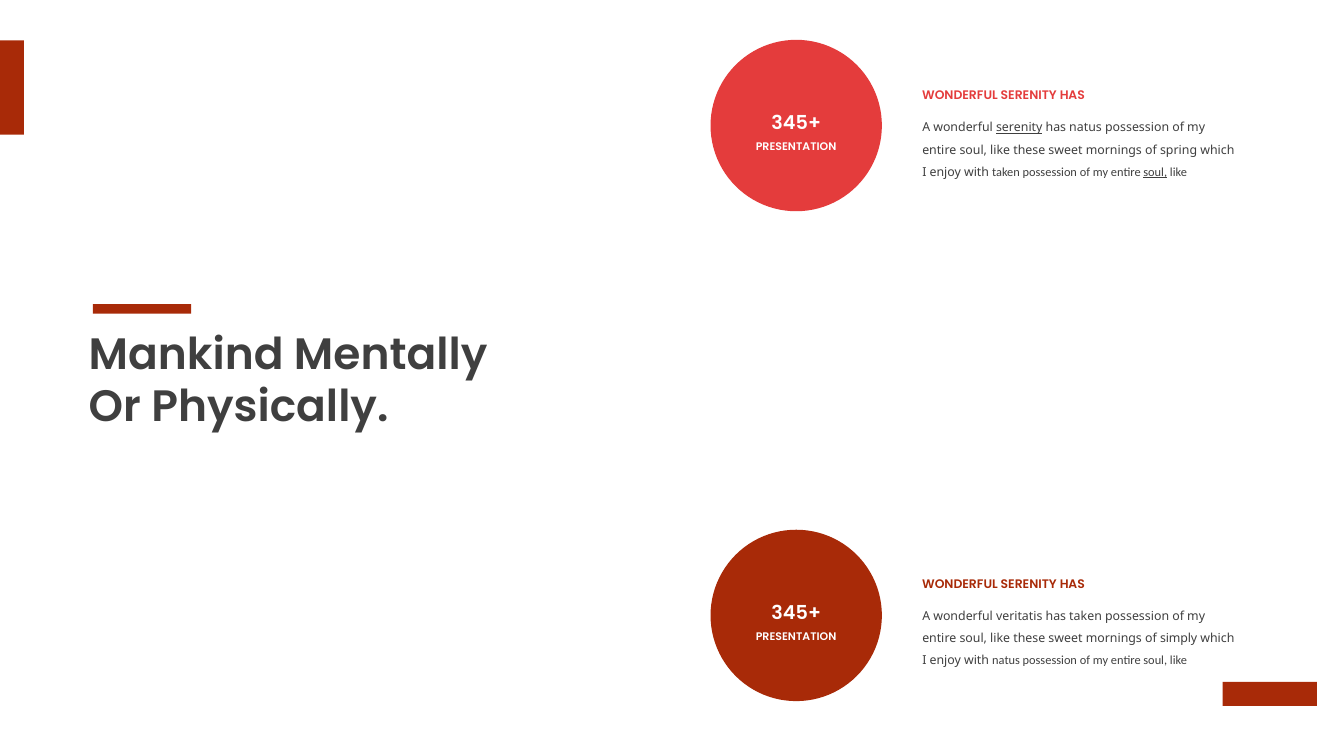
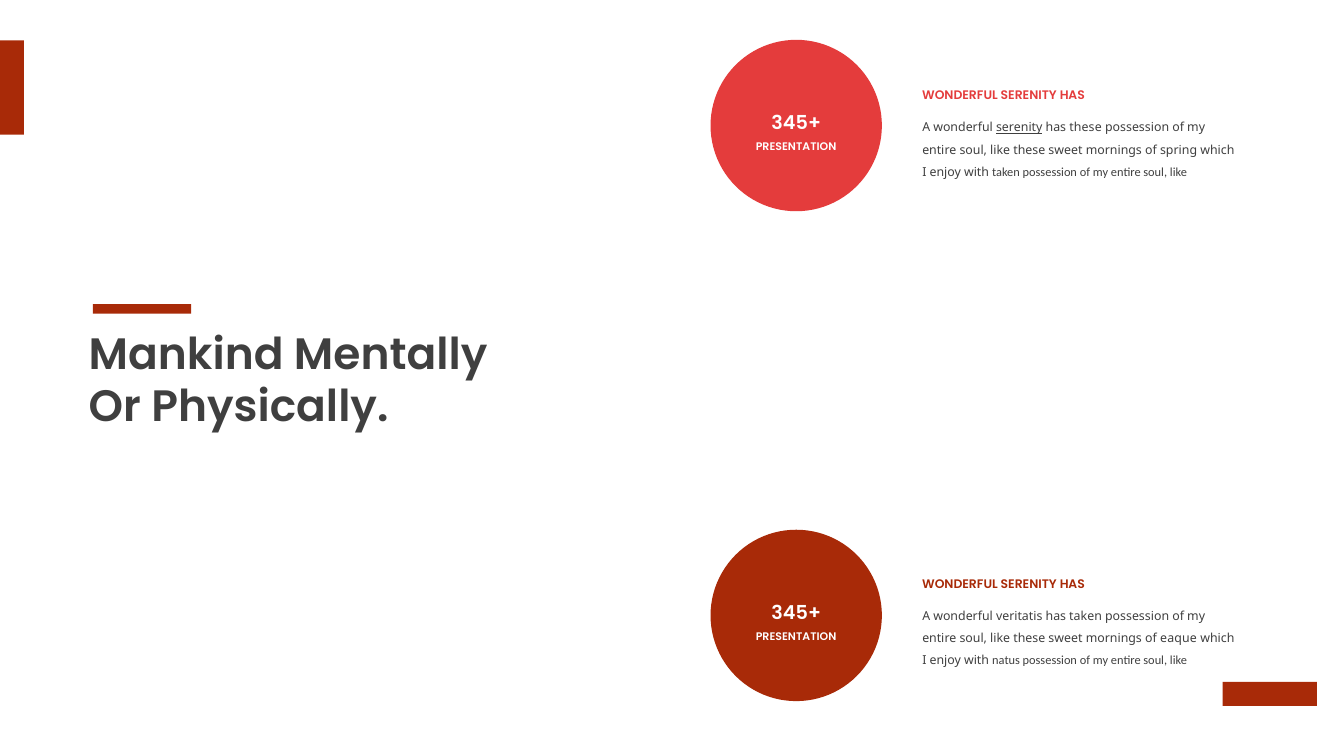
has natus: natus -> these
soul at (1155, 172) underline: present -> none
simply: simply -> eaque
